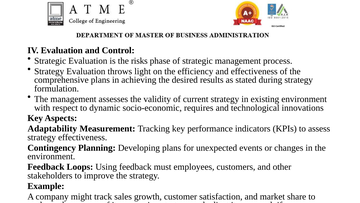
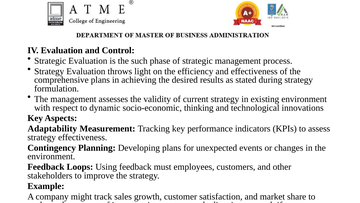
risks: risks -> such
requires: requires -> thinking
